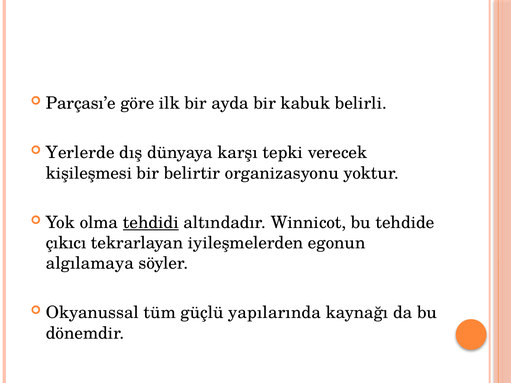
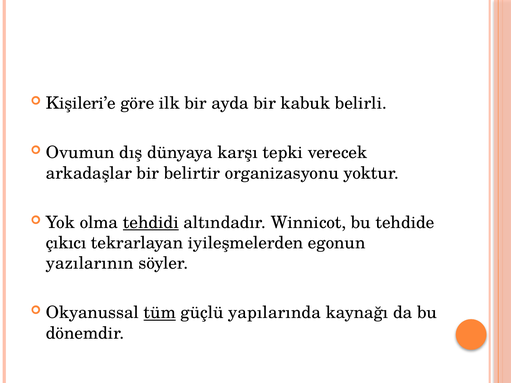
Parçası’e: Parçası’e -> Kişileri’e
Yerlerde: Yerlerde -> Ovumun
kişileşmesi: kişileşmesi -> arkadaşlar
algılamaya: algılamaya -> yazılarının
tüm underline: none -> present
